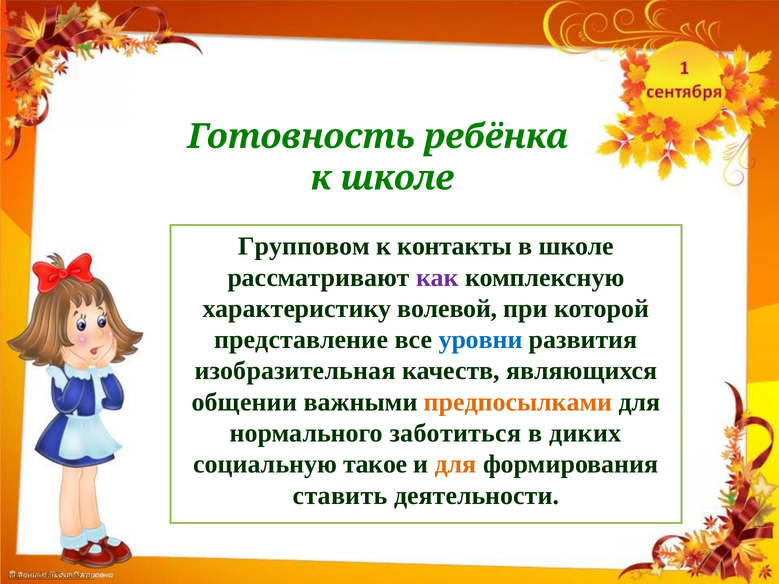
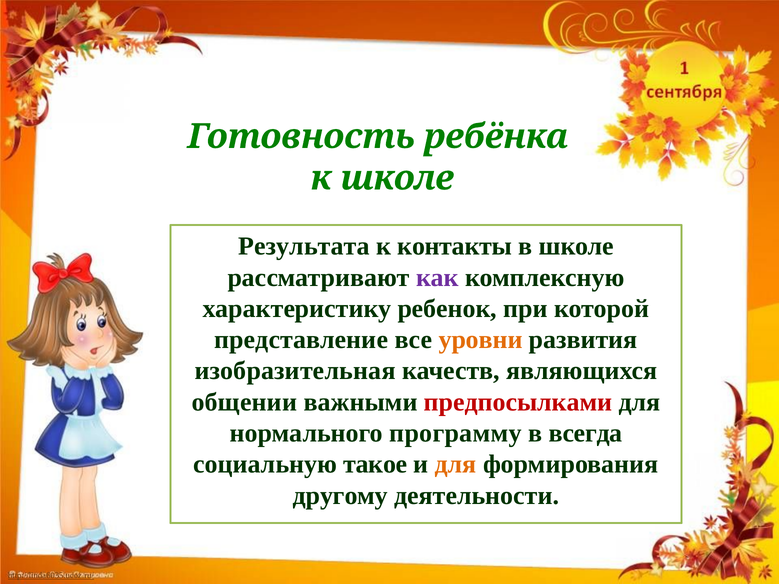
Групповом: Групповом -> Результата
волевой: волевой -> ребенок
уровни colour: blue -> orange
предпосылками colour: orange -> red
заботиться: заботиться -> программу
диких: диких -> всегда
ставить: ставить -> другому
